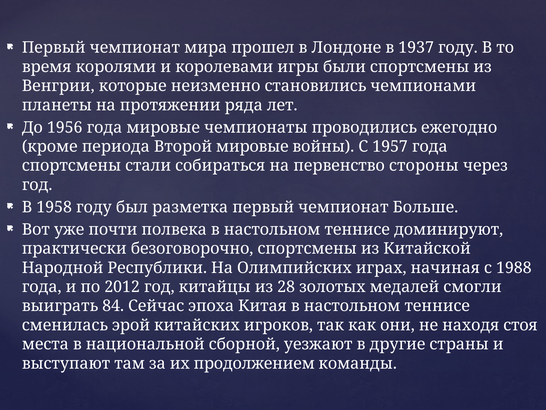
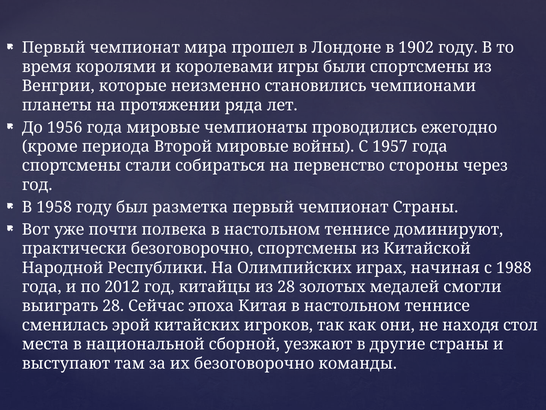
1937: 1937 -> 1902
чемпионат Больше: Больше -> Страны
выиграть 84: 84 -> 28
стоя: стоя -> стол
их продолжением: продолжением -> безоговорочно
